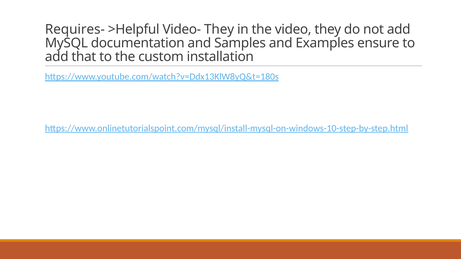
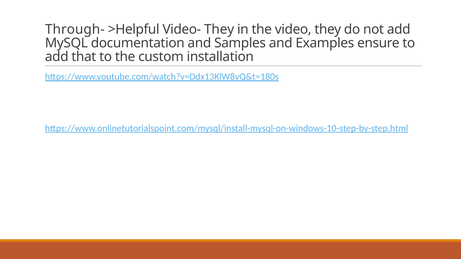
Requires-: Requires- -> Through-
